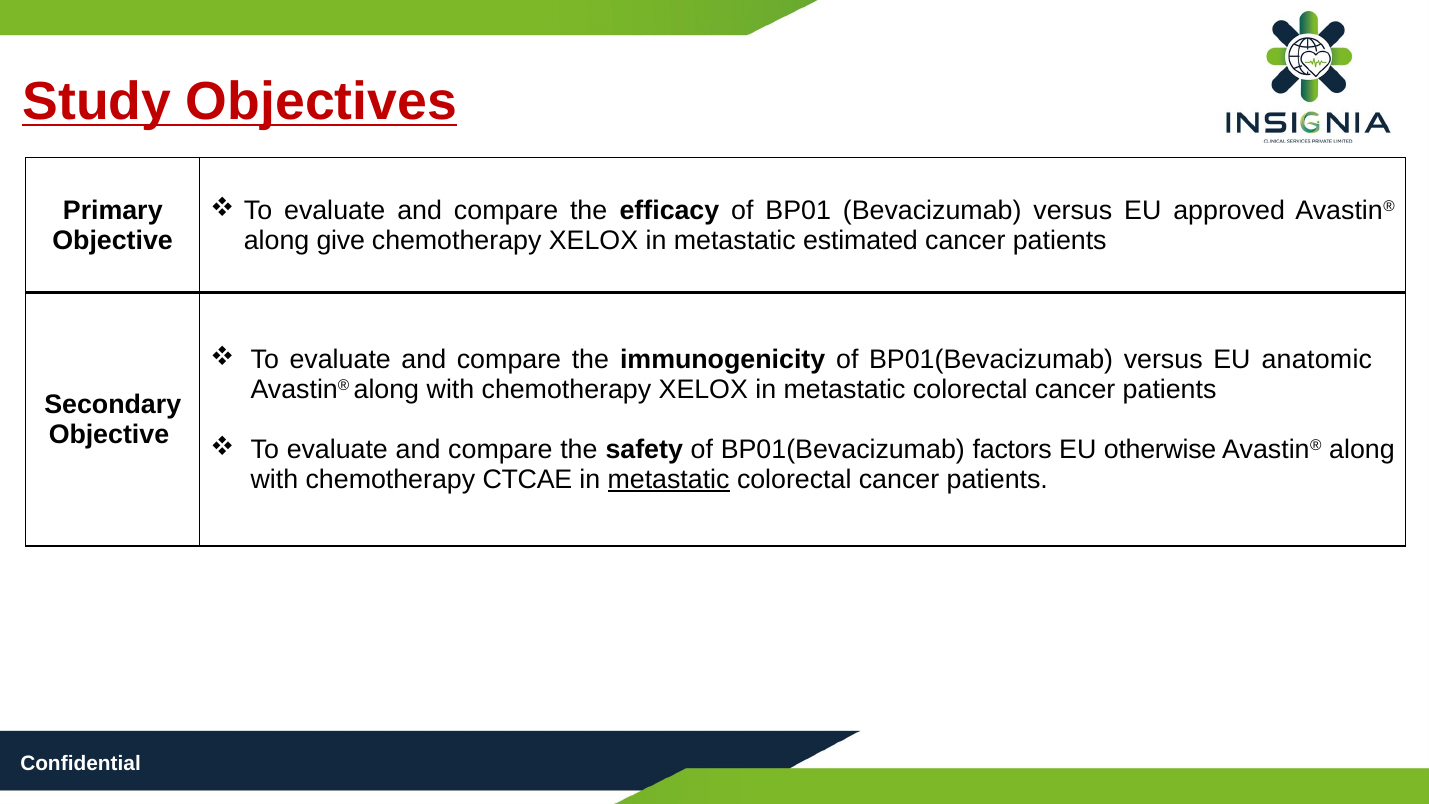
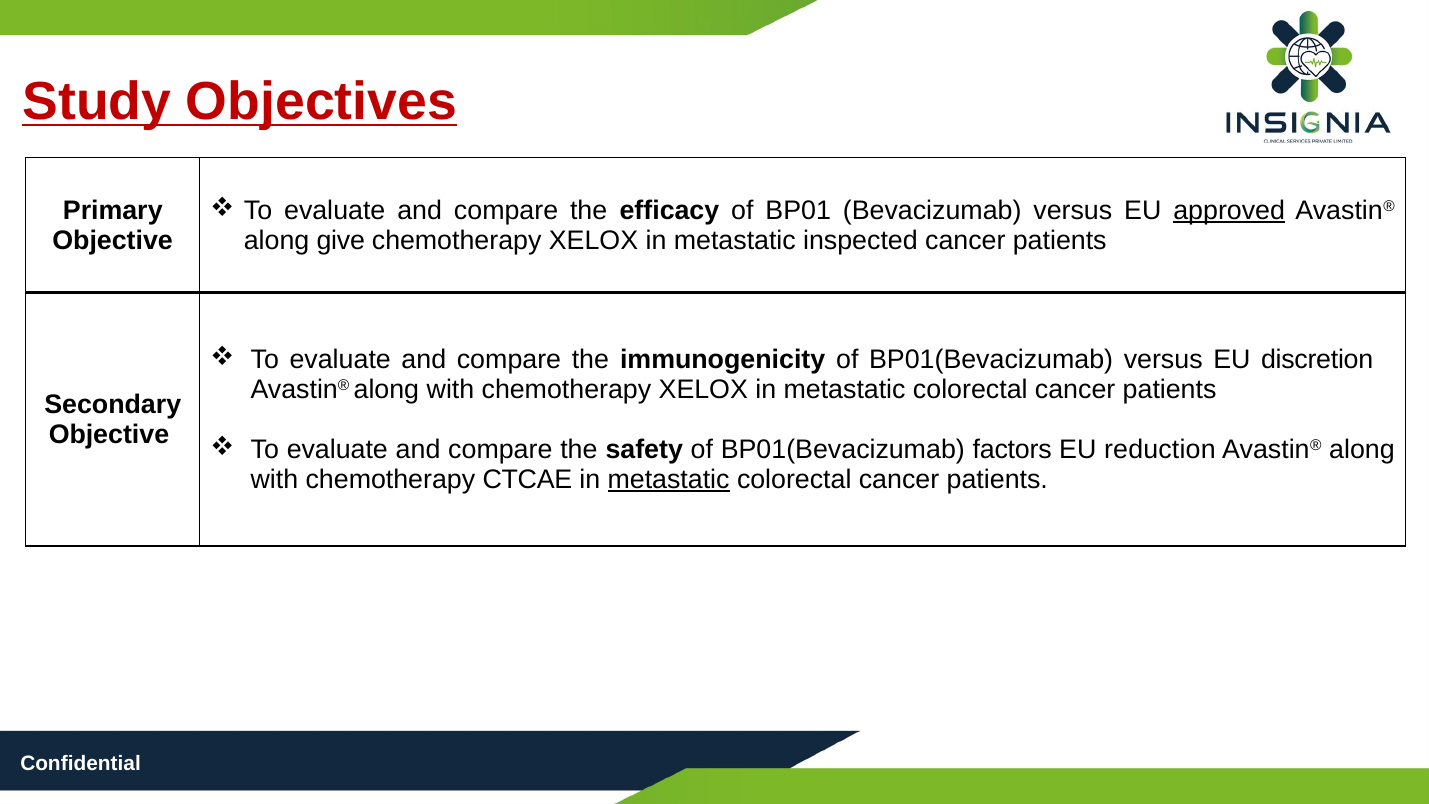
approved underline: none -> present
estimated: estimated -> inspected
anatomic: anatomic -> discretion
otherwise: otherwise -> reduction
